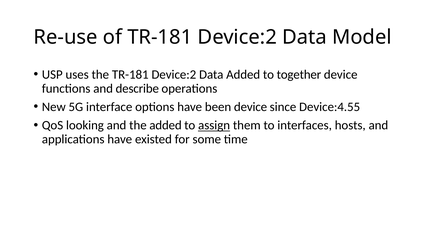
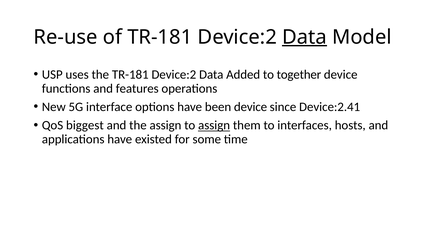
Data at (305, 37) underline: none -> present
describe: describe -> features
Device:4.55: Device:4.55 -> Device:2.41
looking: looking -> biggest
the added: added -> assign
